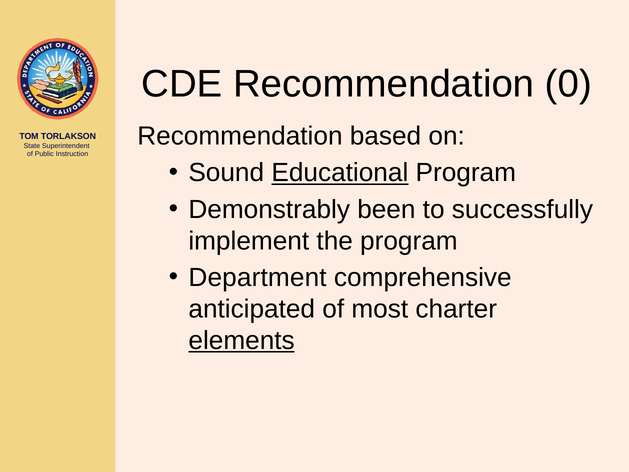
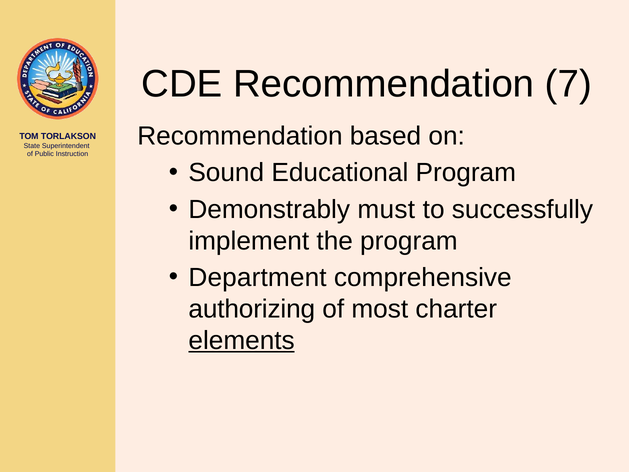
0: 0 -> 7
Educational underline: present -> none
been: been -> must
anticipated: anticipated -> authorizing
